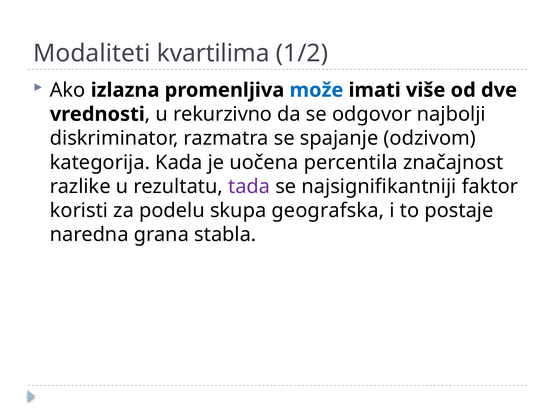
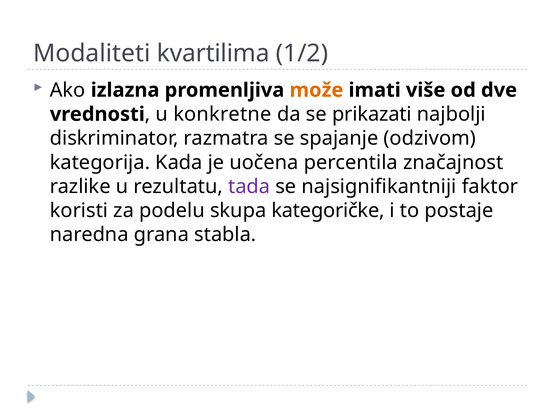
može colour: blue -> orange
rekurzivno: rekurzivno -> konkretne
odgovor: odgovor -> prikazati
geografska: geografska -> kategoričke
